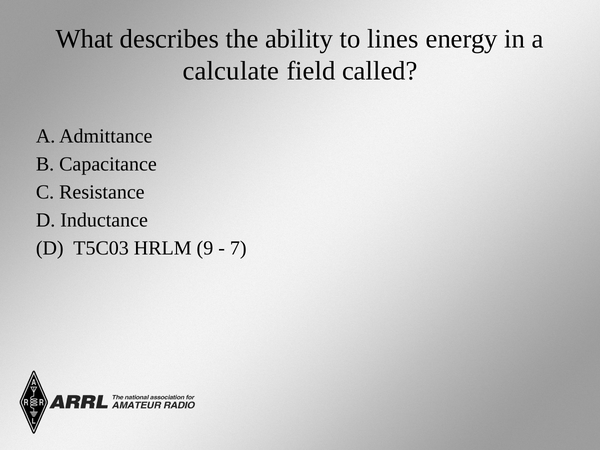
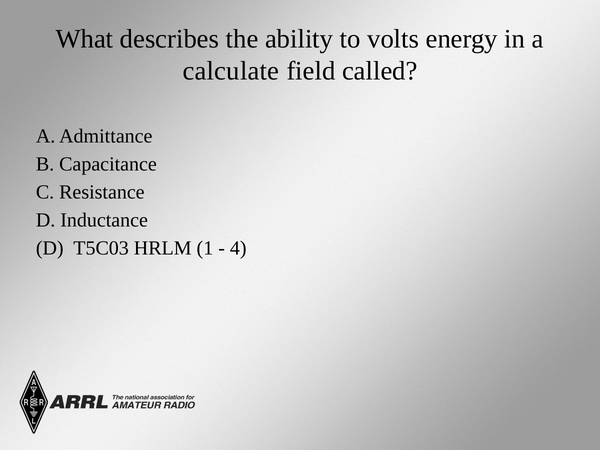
lines: lines -> volts
9: 9 -> 1
7: 7 -> 4
